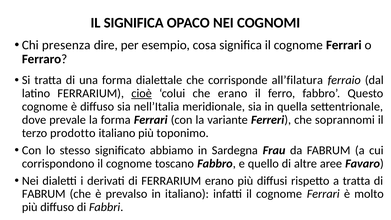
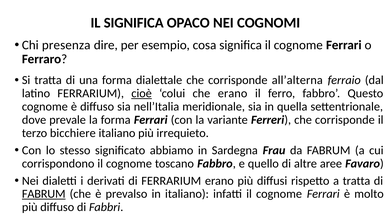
all’filatura: all’filatura -> all’alterna
Ferreri che soprannomi: soprannomi -> corrisponde
prodotto: prodotto -> bicchiere
toponimo: toponimo -> irrequieto
FABRUM at (44, 194) underline: none -> present
